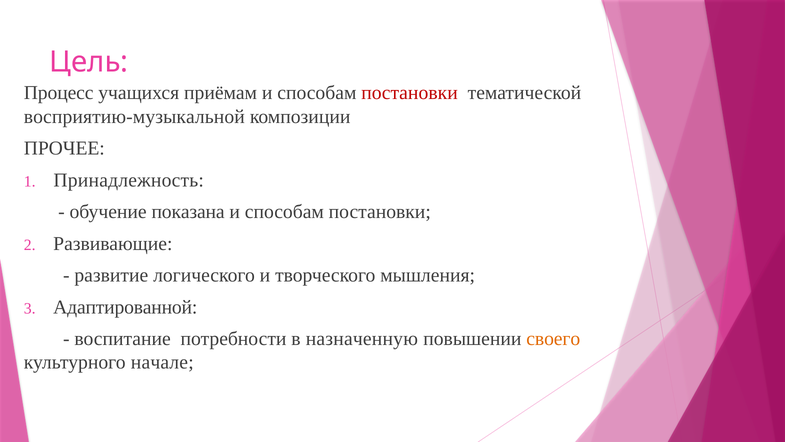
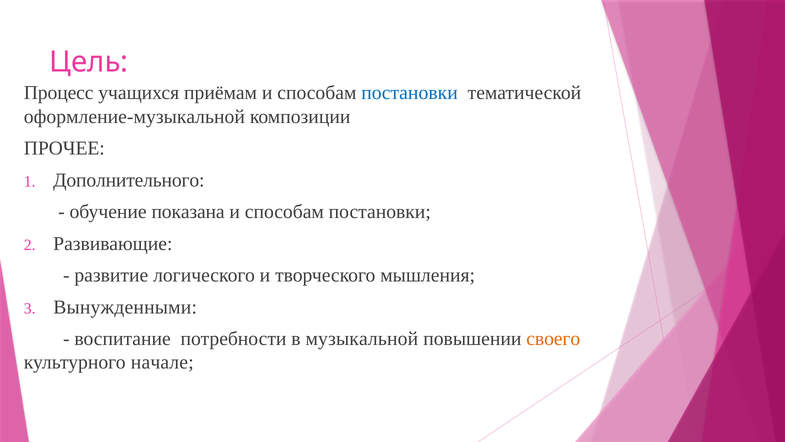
постановки at (410, 93) colour: red -> blue
восприятию-музыкальной: восприятию-музыкальной -> оформление-музыкальной
Принадлежность: Принадлежность -> Дополнительного
Адаптированной: Адаптированной -> Вынужденными
назначенную: назначенную -> музыкальной
